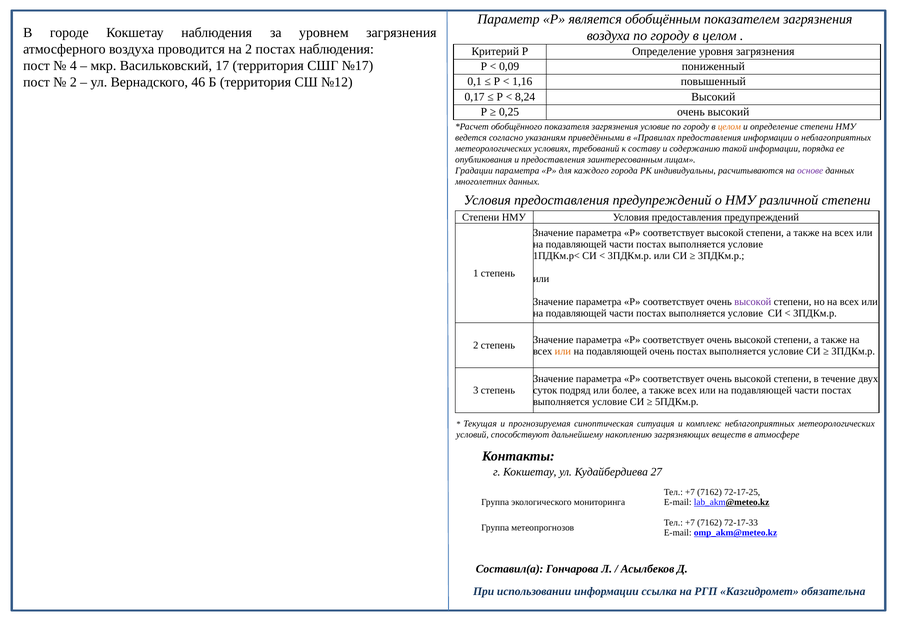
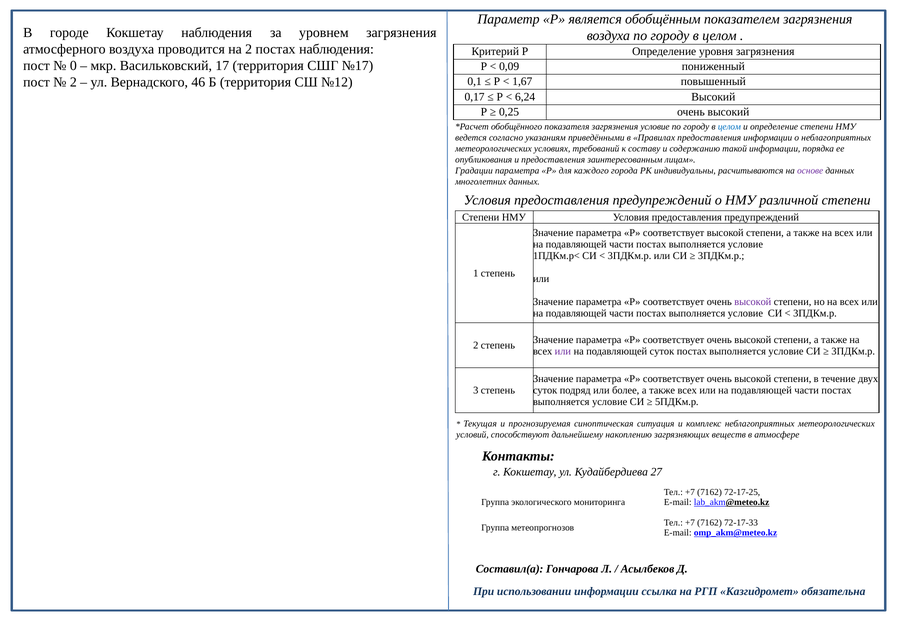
4: 4 -> 0
1,16: 1,16 -> 1,67
8,24: 8,24 -> 6,24
целом at (729, 127) colour: orange -> blue
или at (563, 351) colour: orange -> purple
подавляющей очень: очень -> суток
